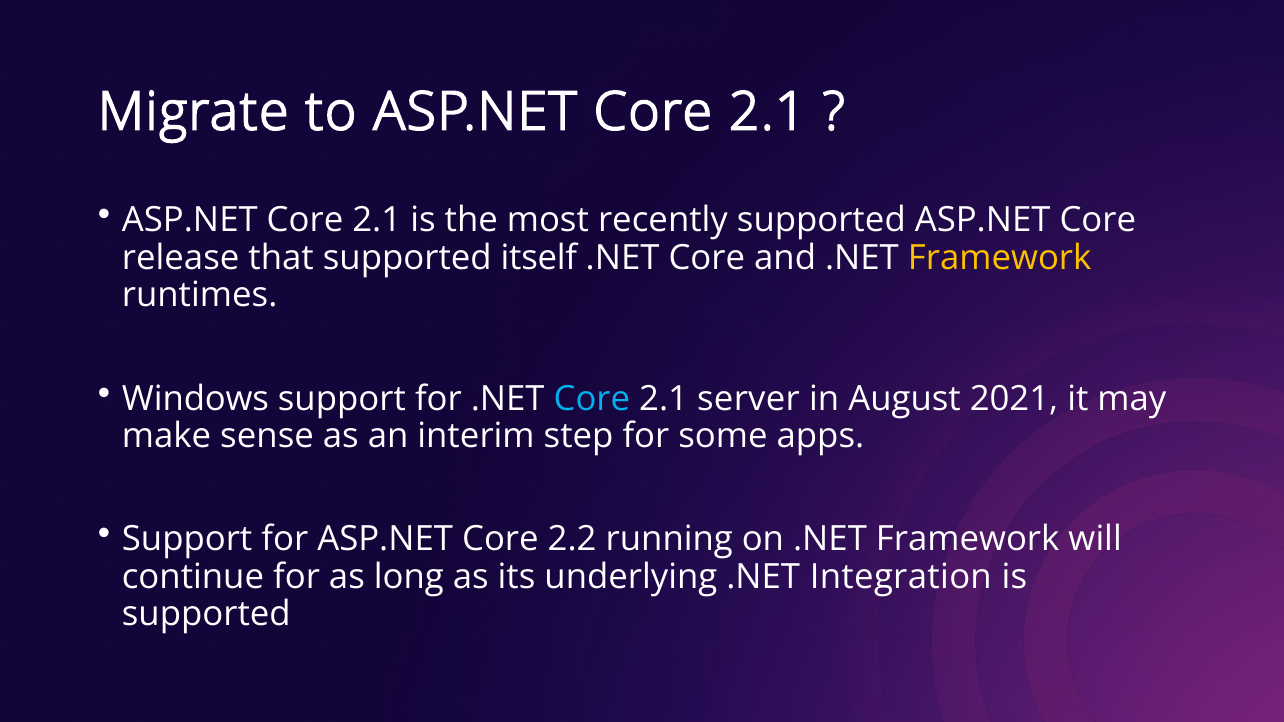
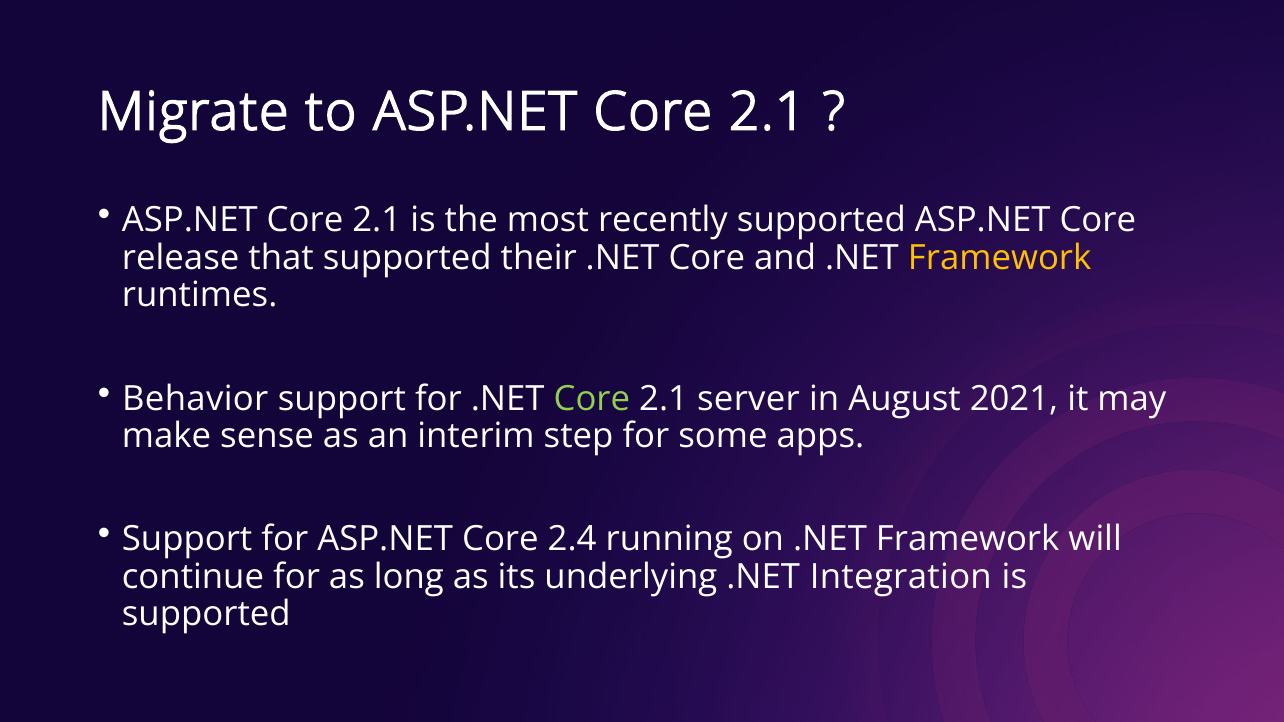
itself: itself -> their
Windows: Windows -> Behavior
Core at (592, 399) colour: light blue -> light green
2.2: 2.2 -> 2.4
